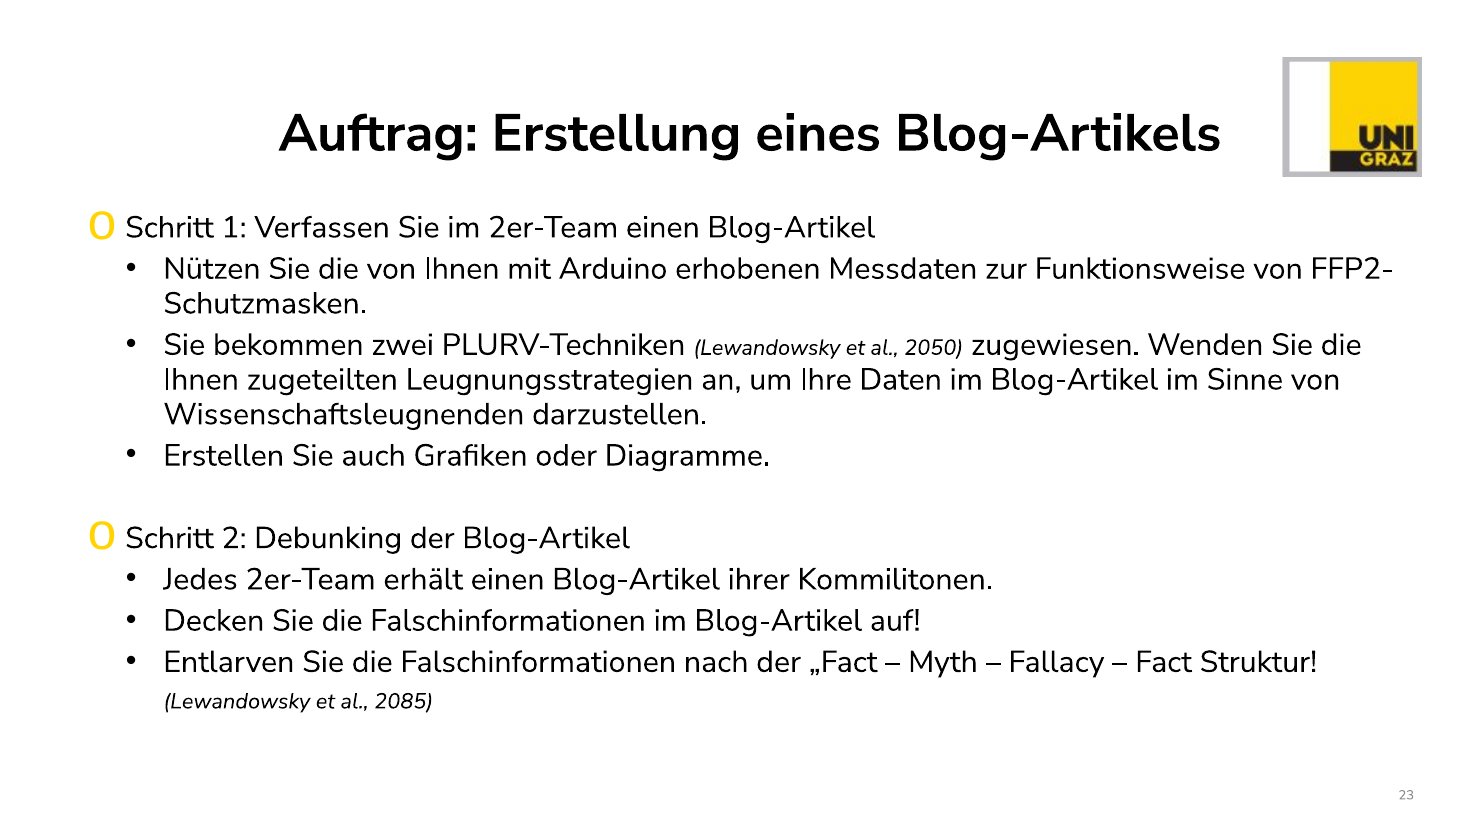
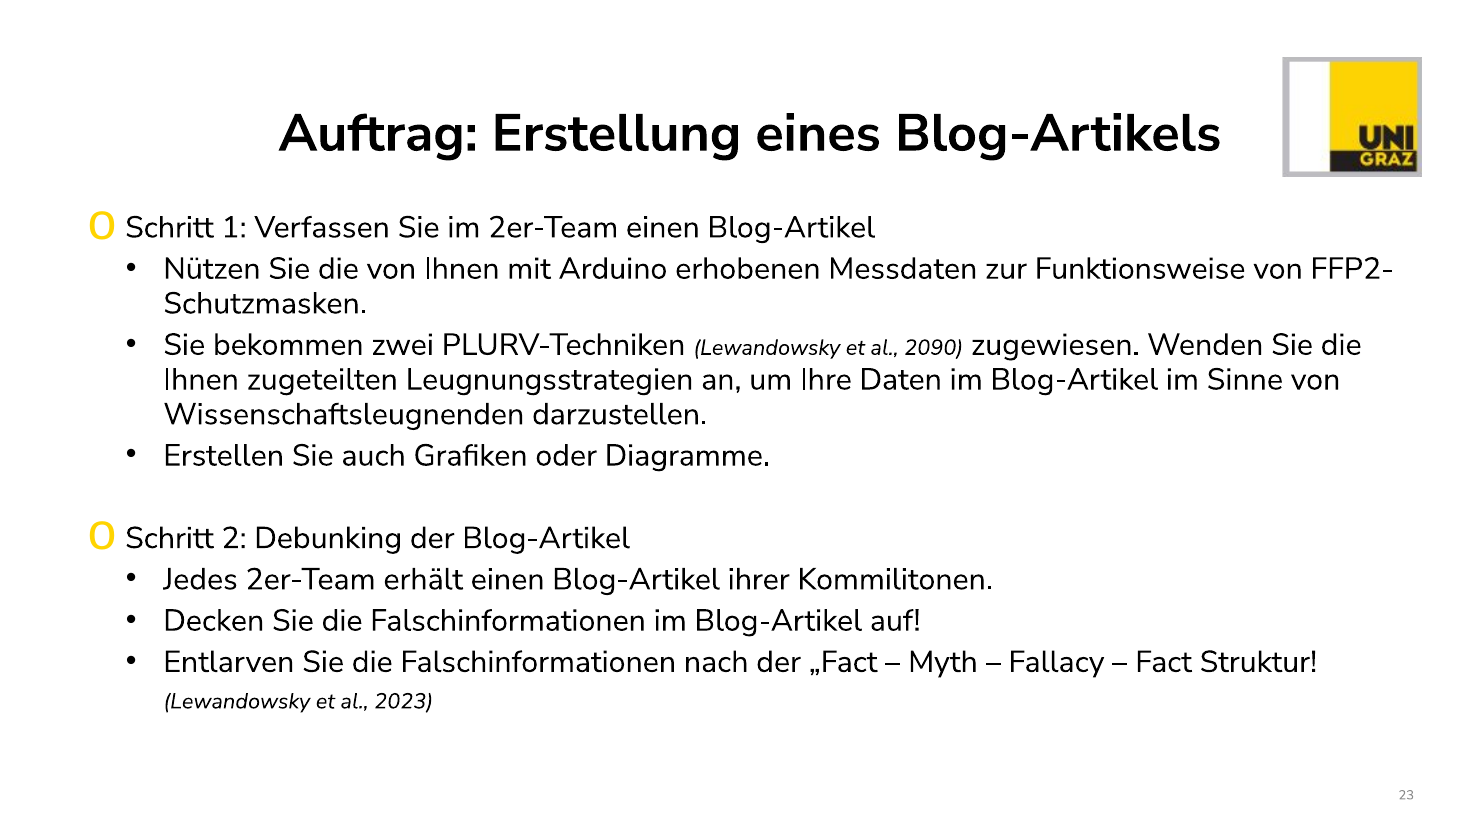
2050: 2050 -> 2090
2085: 2085 -> 2023
